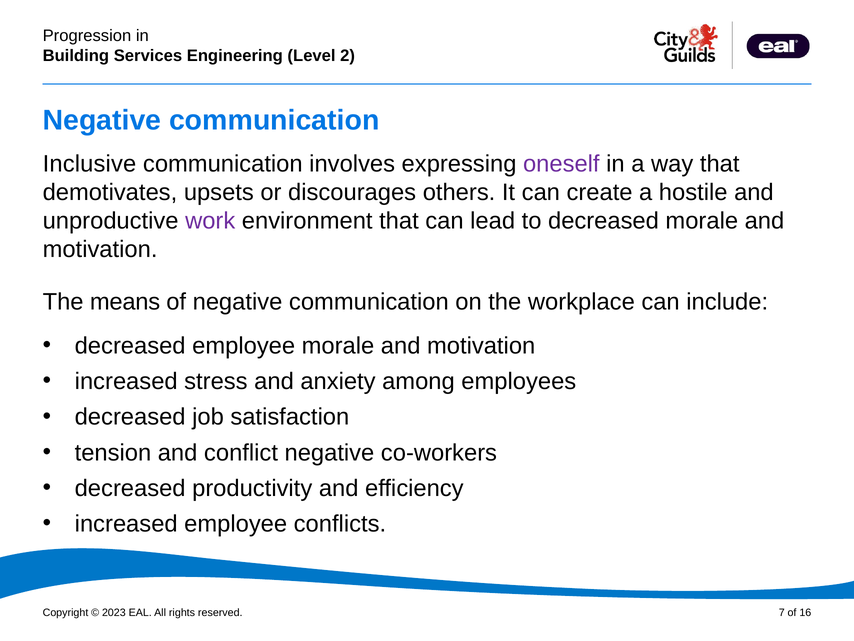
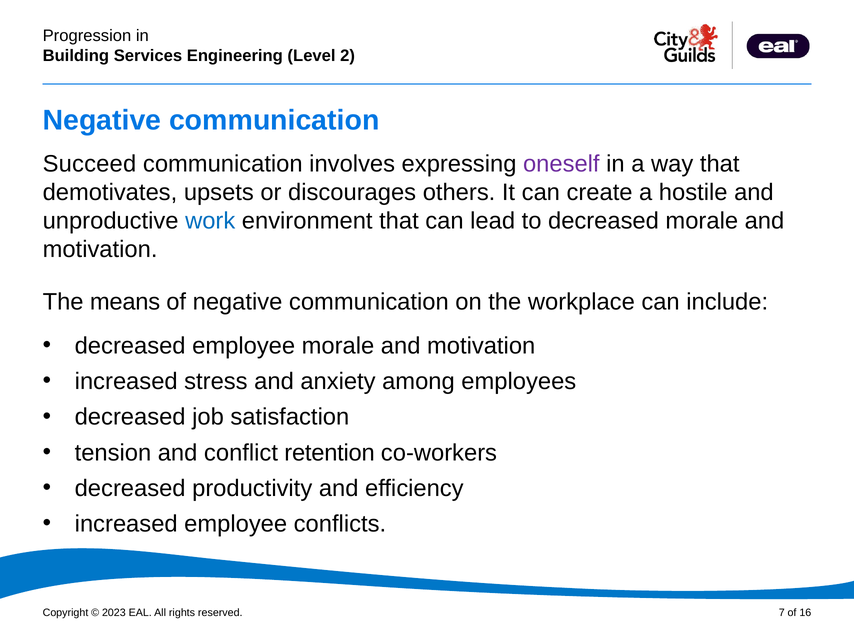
Inclusive: Inclusive -> Succeed
work colour: purple -> blue
conflict negative: negative -> retention
